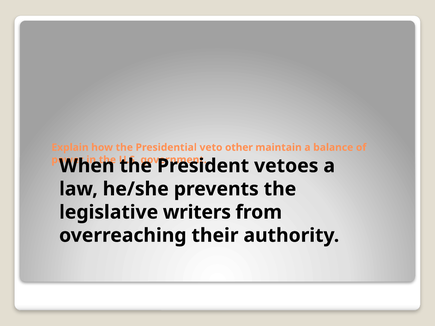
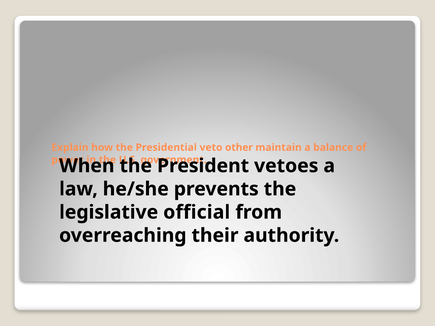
writers: writers -> official
